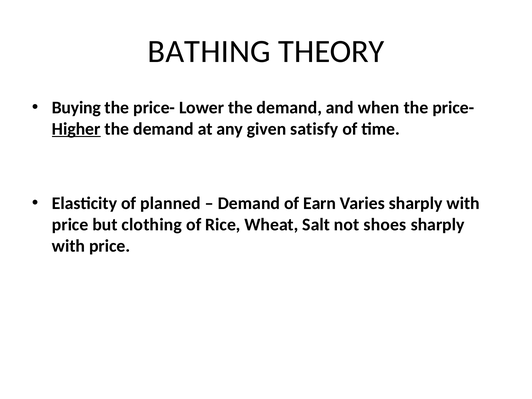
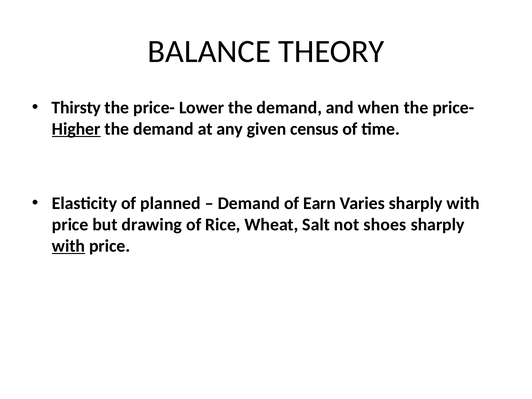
BATHING: BATHING -> BALANCE
Buying: Buying -> Thirsty
satisfy: satisfy -> census
clothing: clothing -> drawing
with at (68, 246) underline: none -> present
